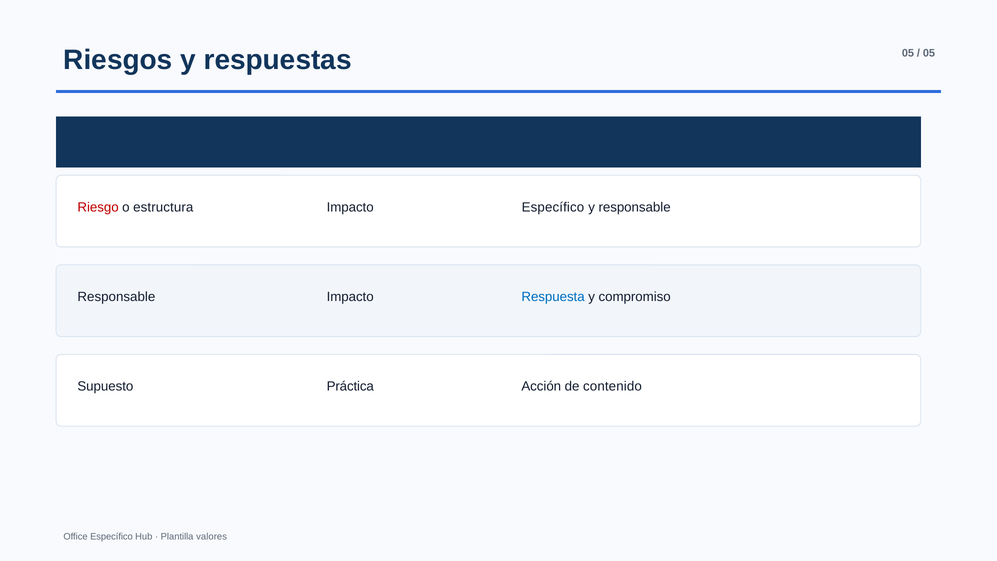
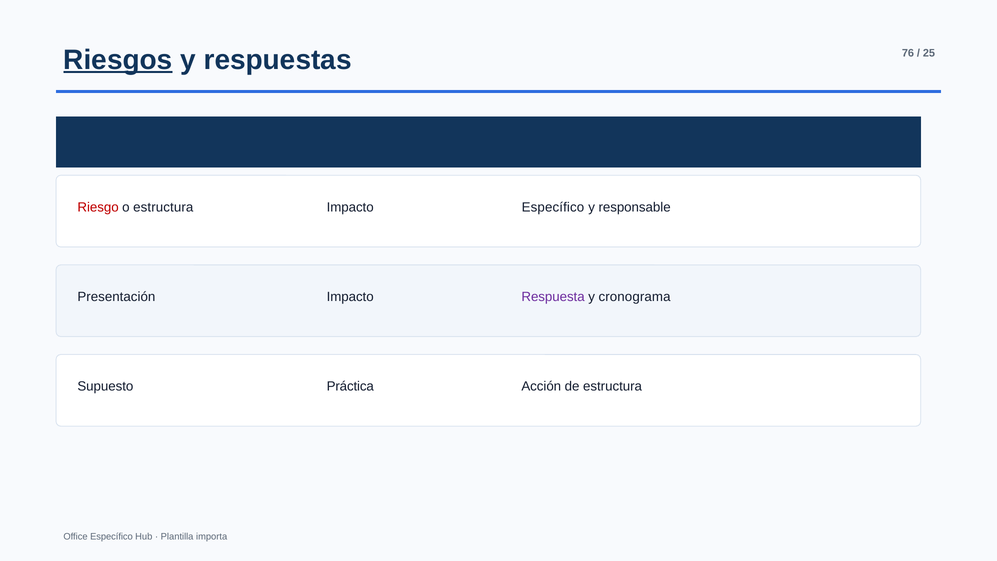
Riesgos underline: none -> present
respuestas 05: 05 -> 76
05 at (929, 53): 05 -> 25
Responsable at (116, 297): Responsable -> Presentación
Respuesta colour: blue -> purple
compromiso: compromiso -> cronograma
de contenido: contenido -> estructura
valores: valores -> importa
